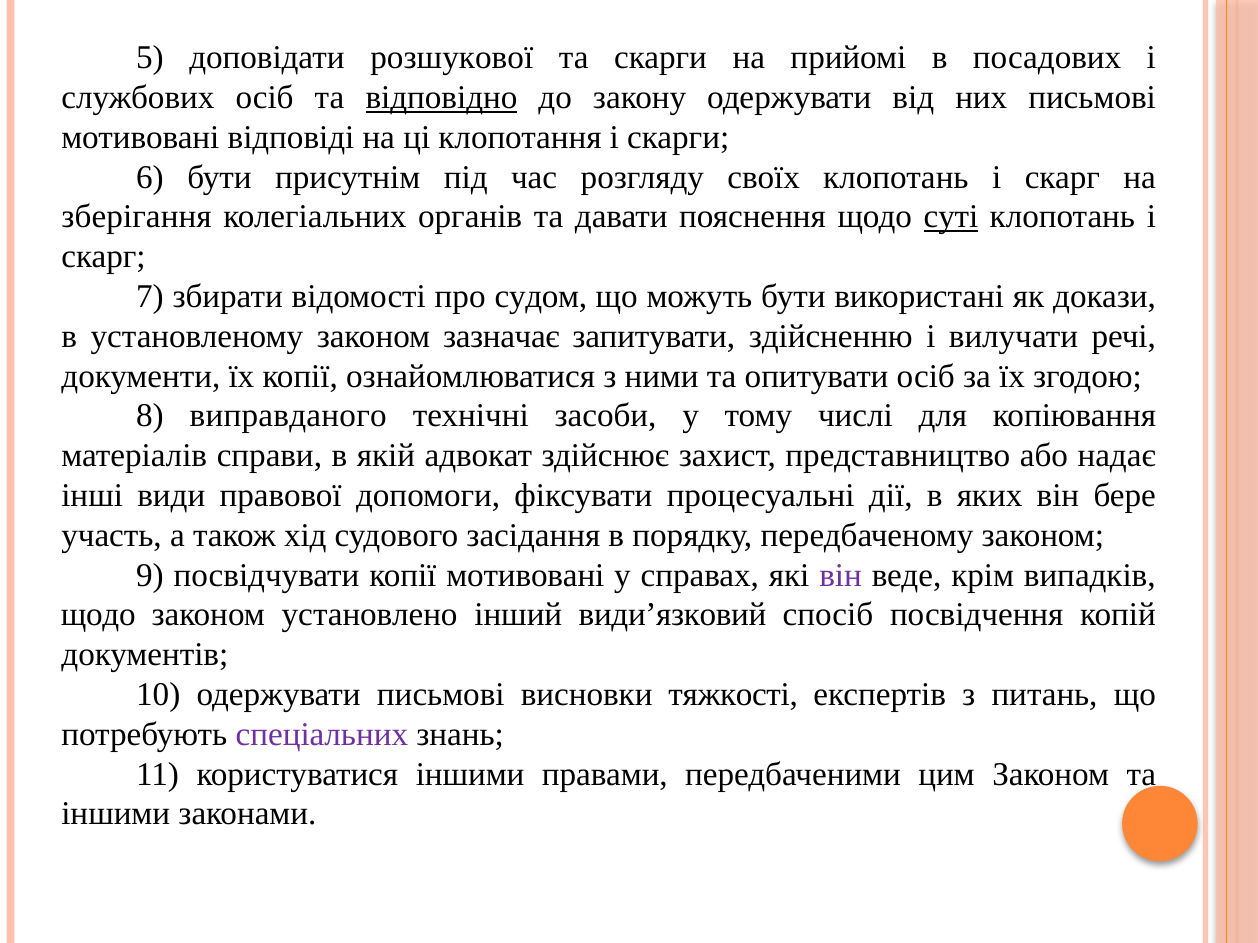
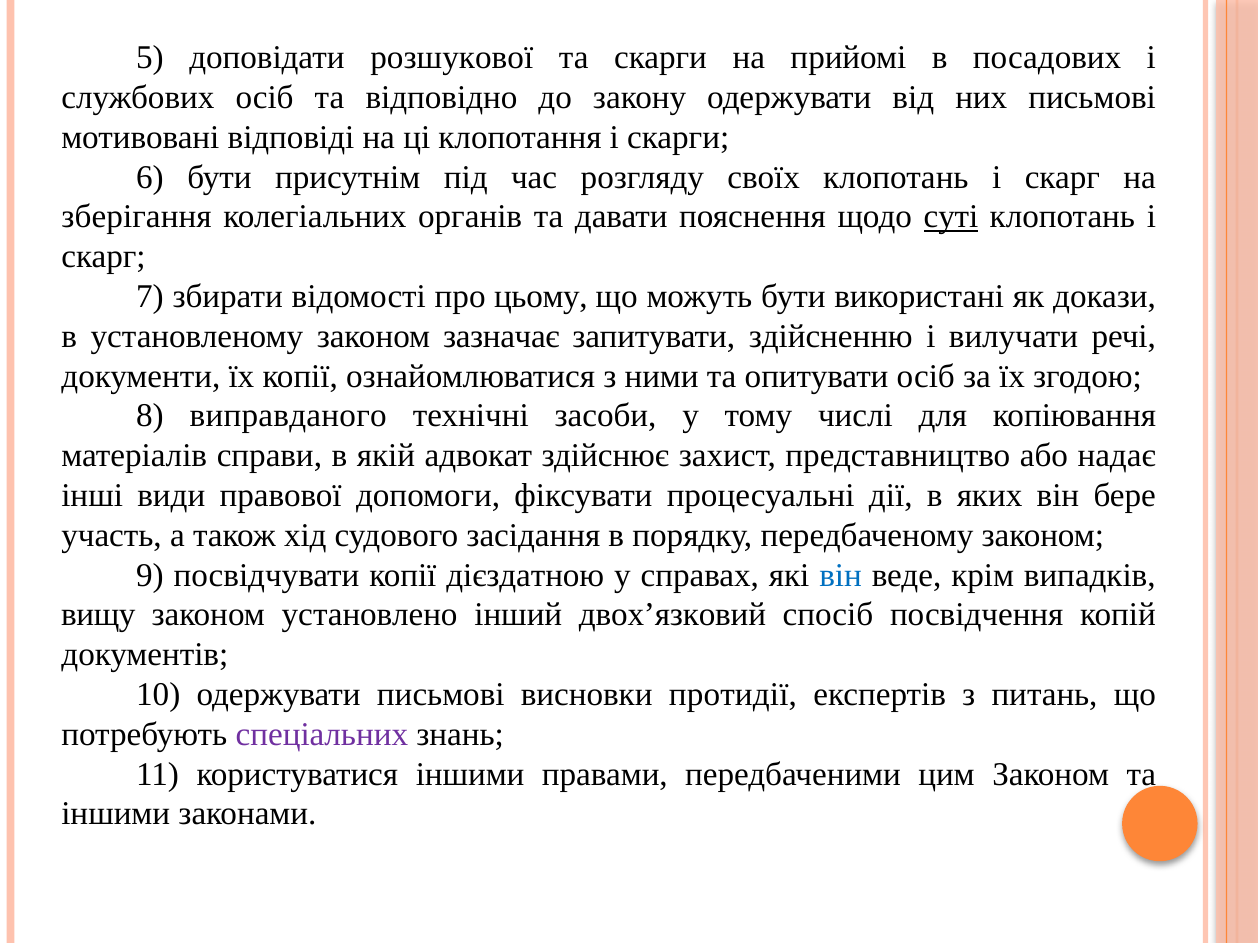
відповідно underline: present -> none
судом: судом -> цьому
копії мотивовані: мотивовані -> дієздатною
він at (841, 576) colour: purple -> blue
щодо at (98, 615): щодо -> вищу
види’язковий: види’язковий -> двох’язковий
тяжкості: тяжкості -> протидії
